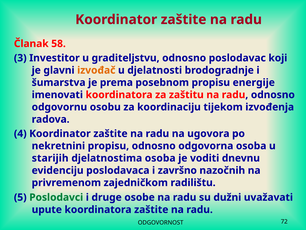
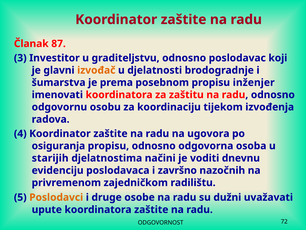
58: 58 -> 87
energije: energije -> inženjer
nekretnini: nekretnini -> osiguranja
djelatnostima osoba: osoba -> načini
Poslodavci colour: green -> orange
